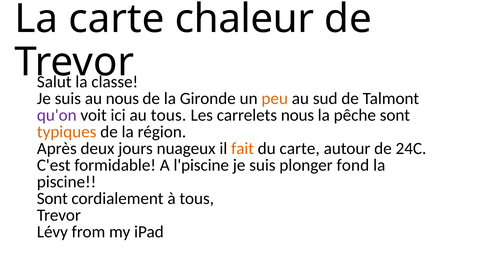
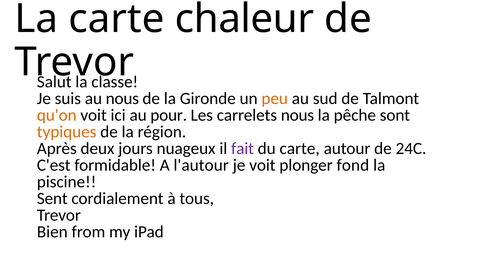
qu'on colour: purple -> orange
au tous: tous -> pour
fait colour: orange -> purple
l'piscine: l'piscine -> l'autour
suis at (262, 165): suis -> voit
Sont at (52, 199): Sont -> Sent
Lévy: Lévy -> Bien
